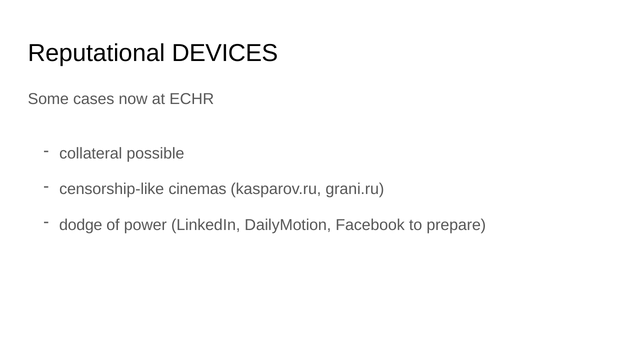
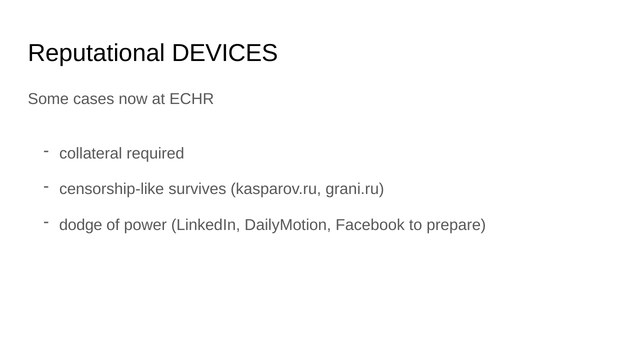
possible: possible -> required
cinemas: cinemas -> survives
